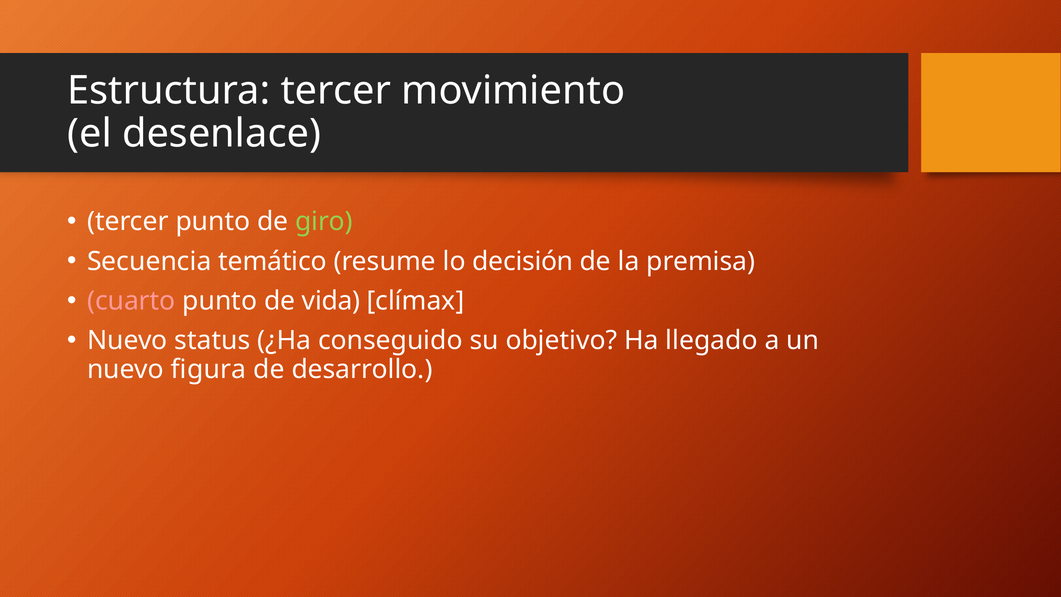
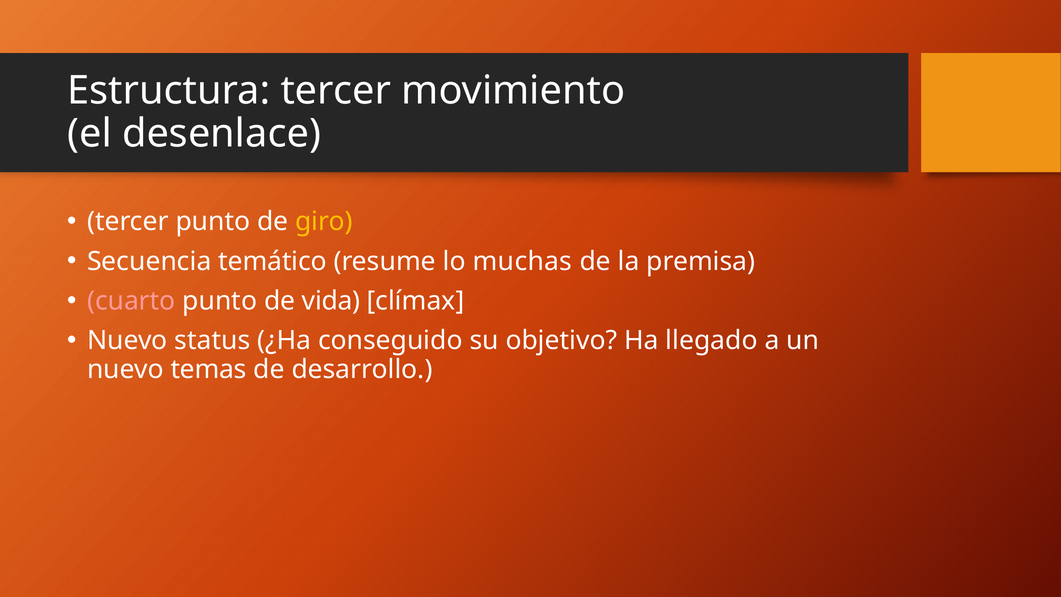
giro colour: light green -> yellow
decisión: decisión -> muchas
figura: figura -> temas
